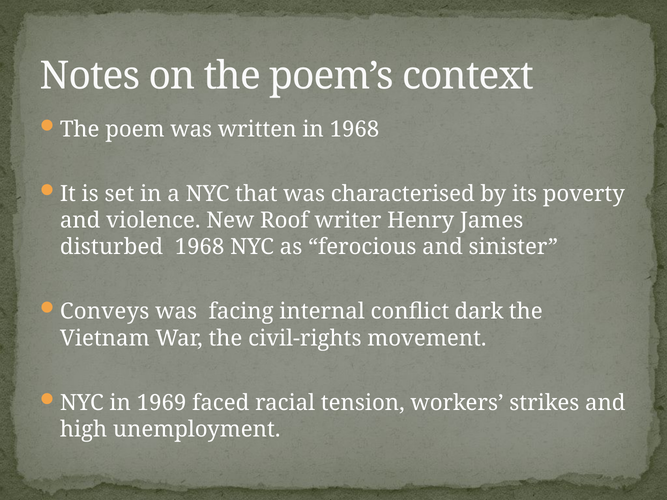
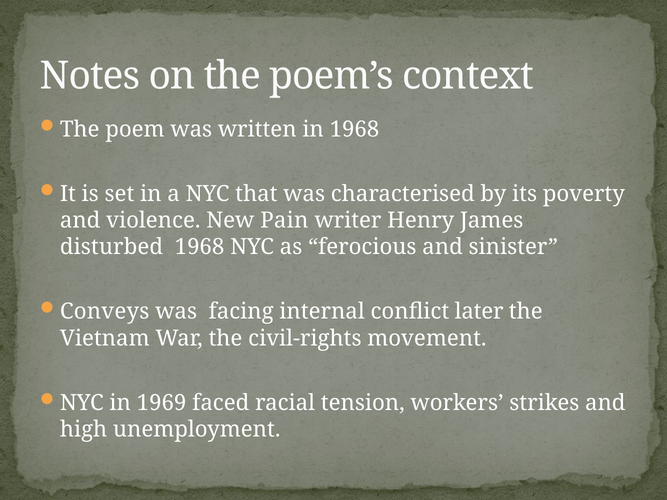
Roof: Roof -> Pain
dark: dark -> later
